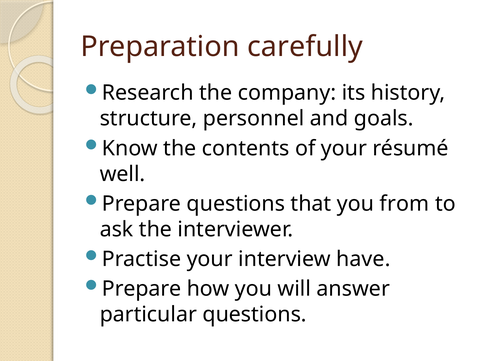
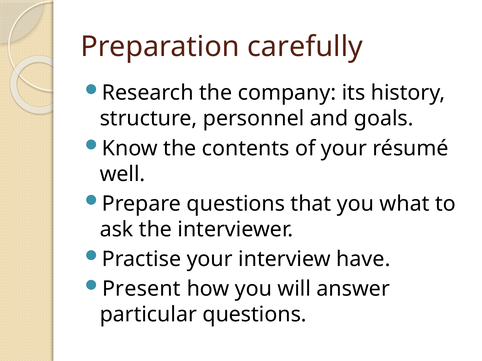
from: from -> what
Prepare at (142, 289): Prepare -> Present
